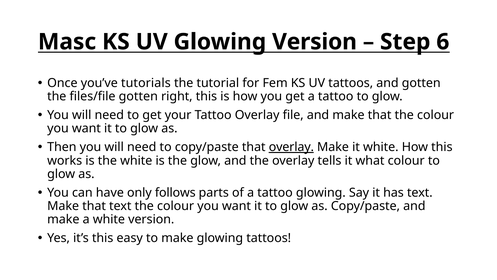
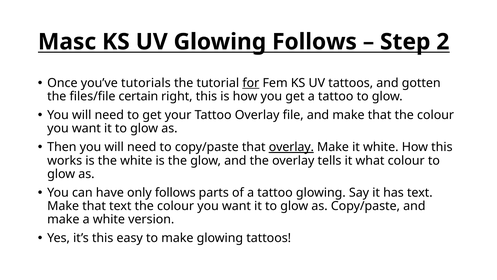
Glowing Version: Version -> Follows
6: 6 -> 2
for underline: none -> present
files/file gotten: gotten -> certain
